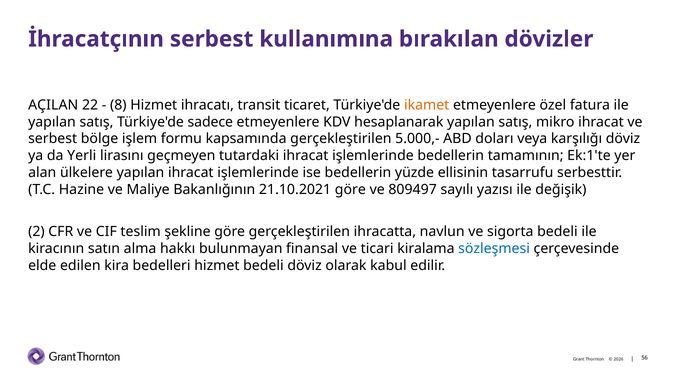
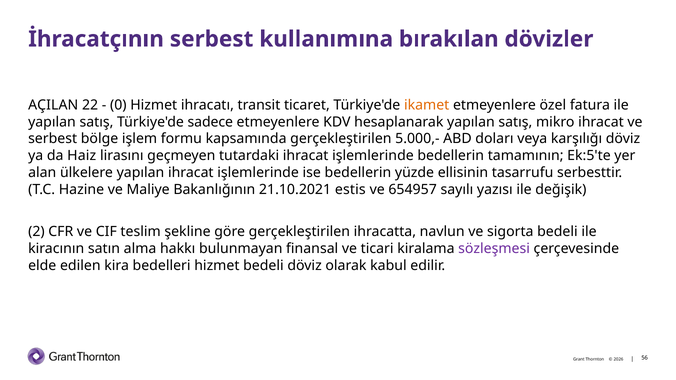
8: 8 -> 0
Yerli: Yerli -> Haiz
Ek:1'te: Ek:1'te -> Ek:5'te
21.10.2021 göre: göre -> estis
809497: 809497 -> 654957
sözleşmesi colour: blue -> purple
